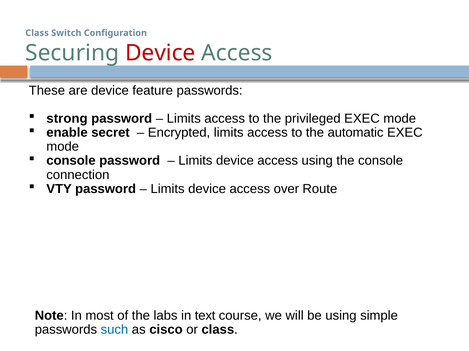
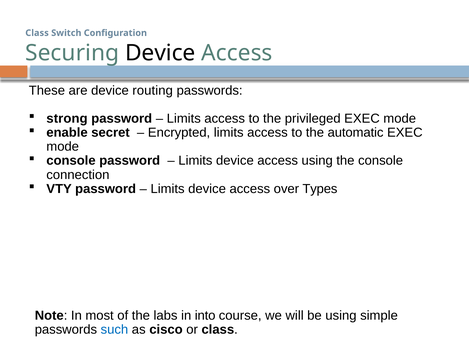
Device at (160, 53) colour: red -> black
feature: feature -> routing
Route: Route -> Types
text: text -> into
